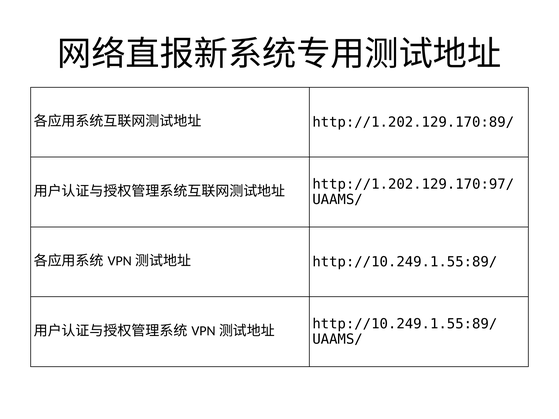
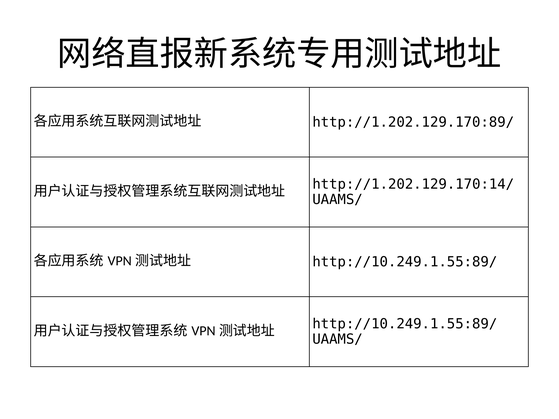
http://1.202.129.170:97/: http://1.202.129.170:97/ -> http://1.202.129.170:14/
